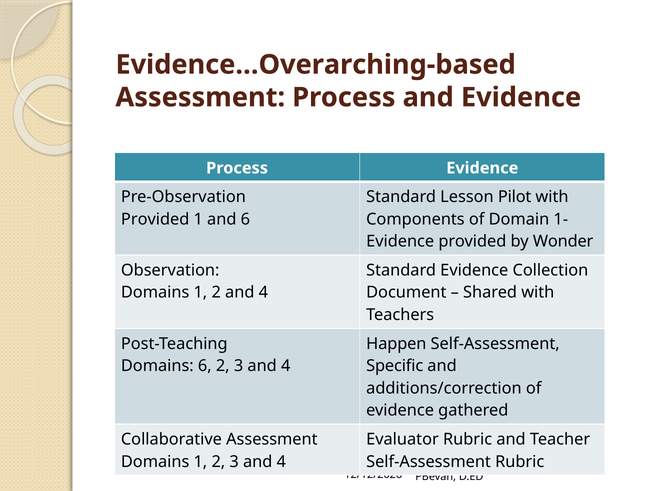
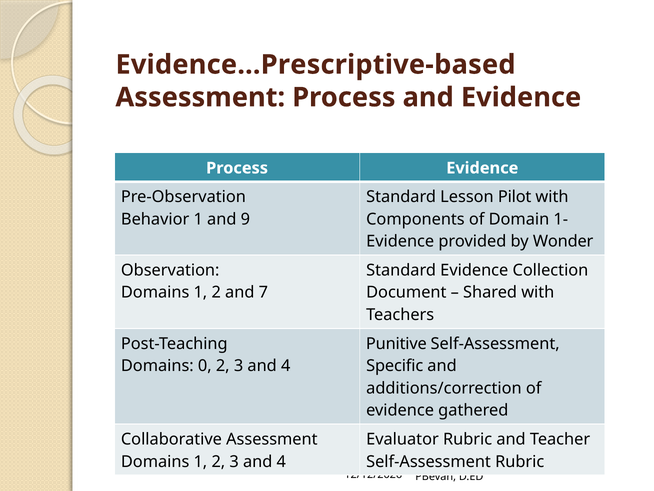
Evidence…Overarching-based: Evidence…Overarching-based -> Evidence…Prescriptive-based
Provided at (155, 219): Provided -> Behavior
and 6: 6 -> 9
2 and 4: 4 -> 7
Happen: Happen -> Punitive
Domains 6: 6 -> 0
